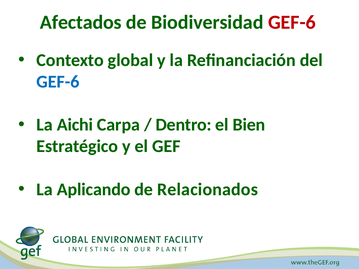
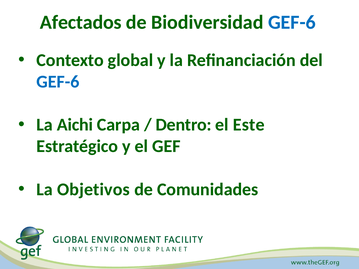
GEF-6 at (292, 22) colour: red -> blue
Bien: Bien -> Este
Aplicando: Aplicando -> Objetivos
Relacionados: Relacionados -> Comunidades
